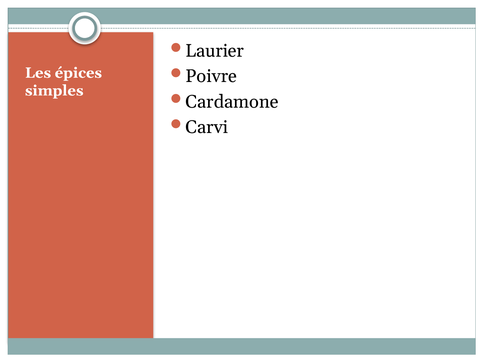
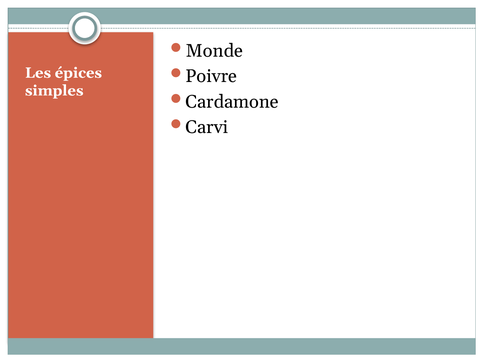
Laurier: Laurier -> Monde
